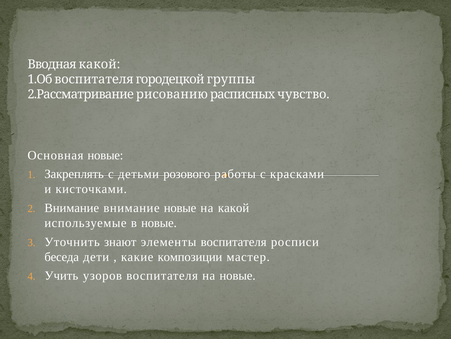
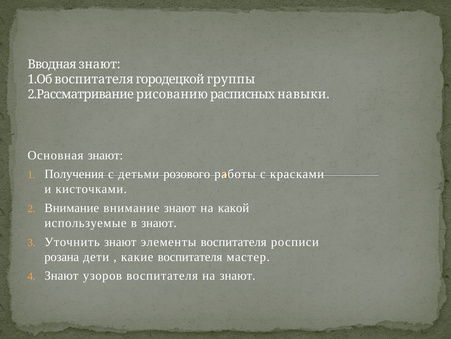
Вводная какой: какой -> знают
чувство: чувство -> навыки
Основная новые: новые -> знают
Закреплять: Закреплять -> Получения
внимание новые: новые -> знают
в новые: новые -> знают
беседа: беседа -> розана
какие композиции: композиции -> воспитателя
Учить at (61, 275): Учить -> Знают
на новые: новые -> знают
